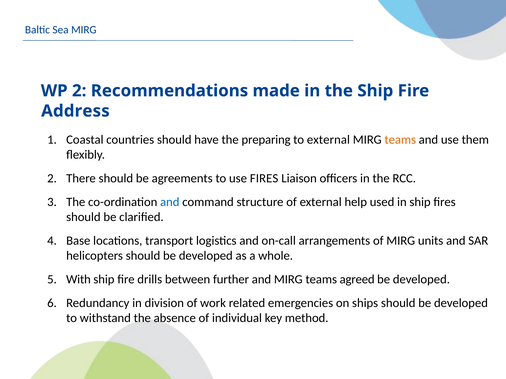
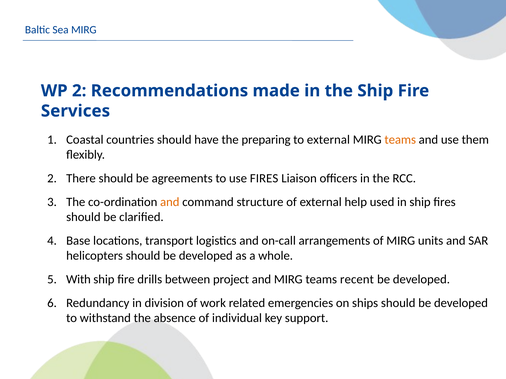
Address: Address -> Services
and at (170, 202) colour: blue -> orange
further: further -> project
agreed: agreed -> recent
method: method -> support
